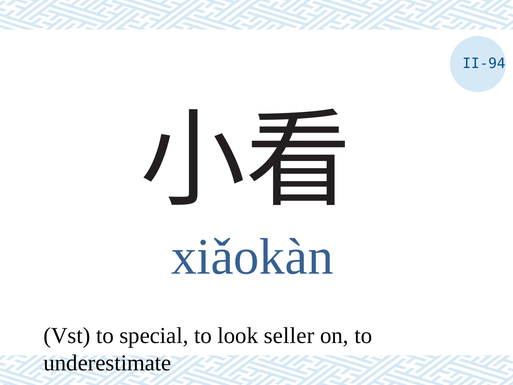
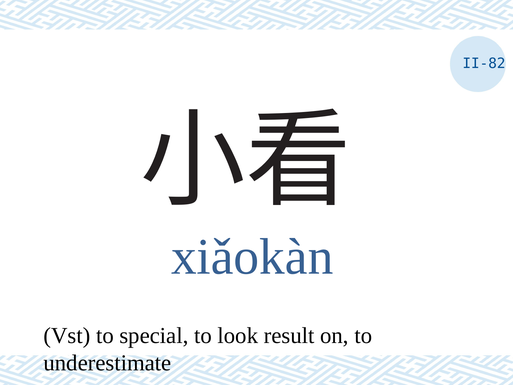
II-94: II-94 -> II-82
seller: seller -> result
